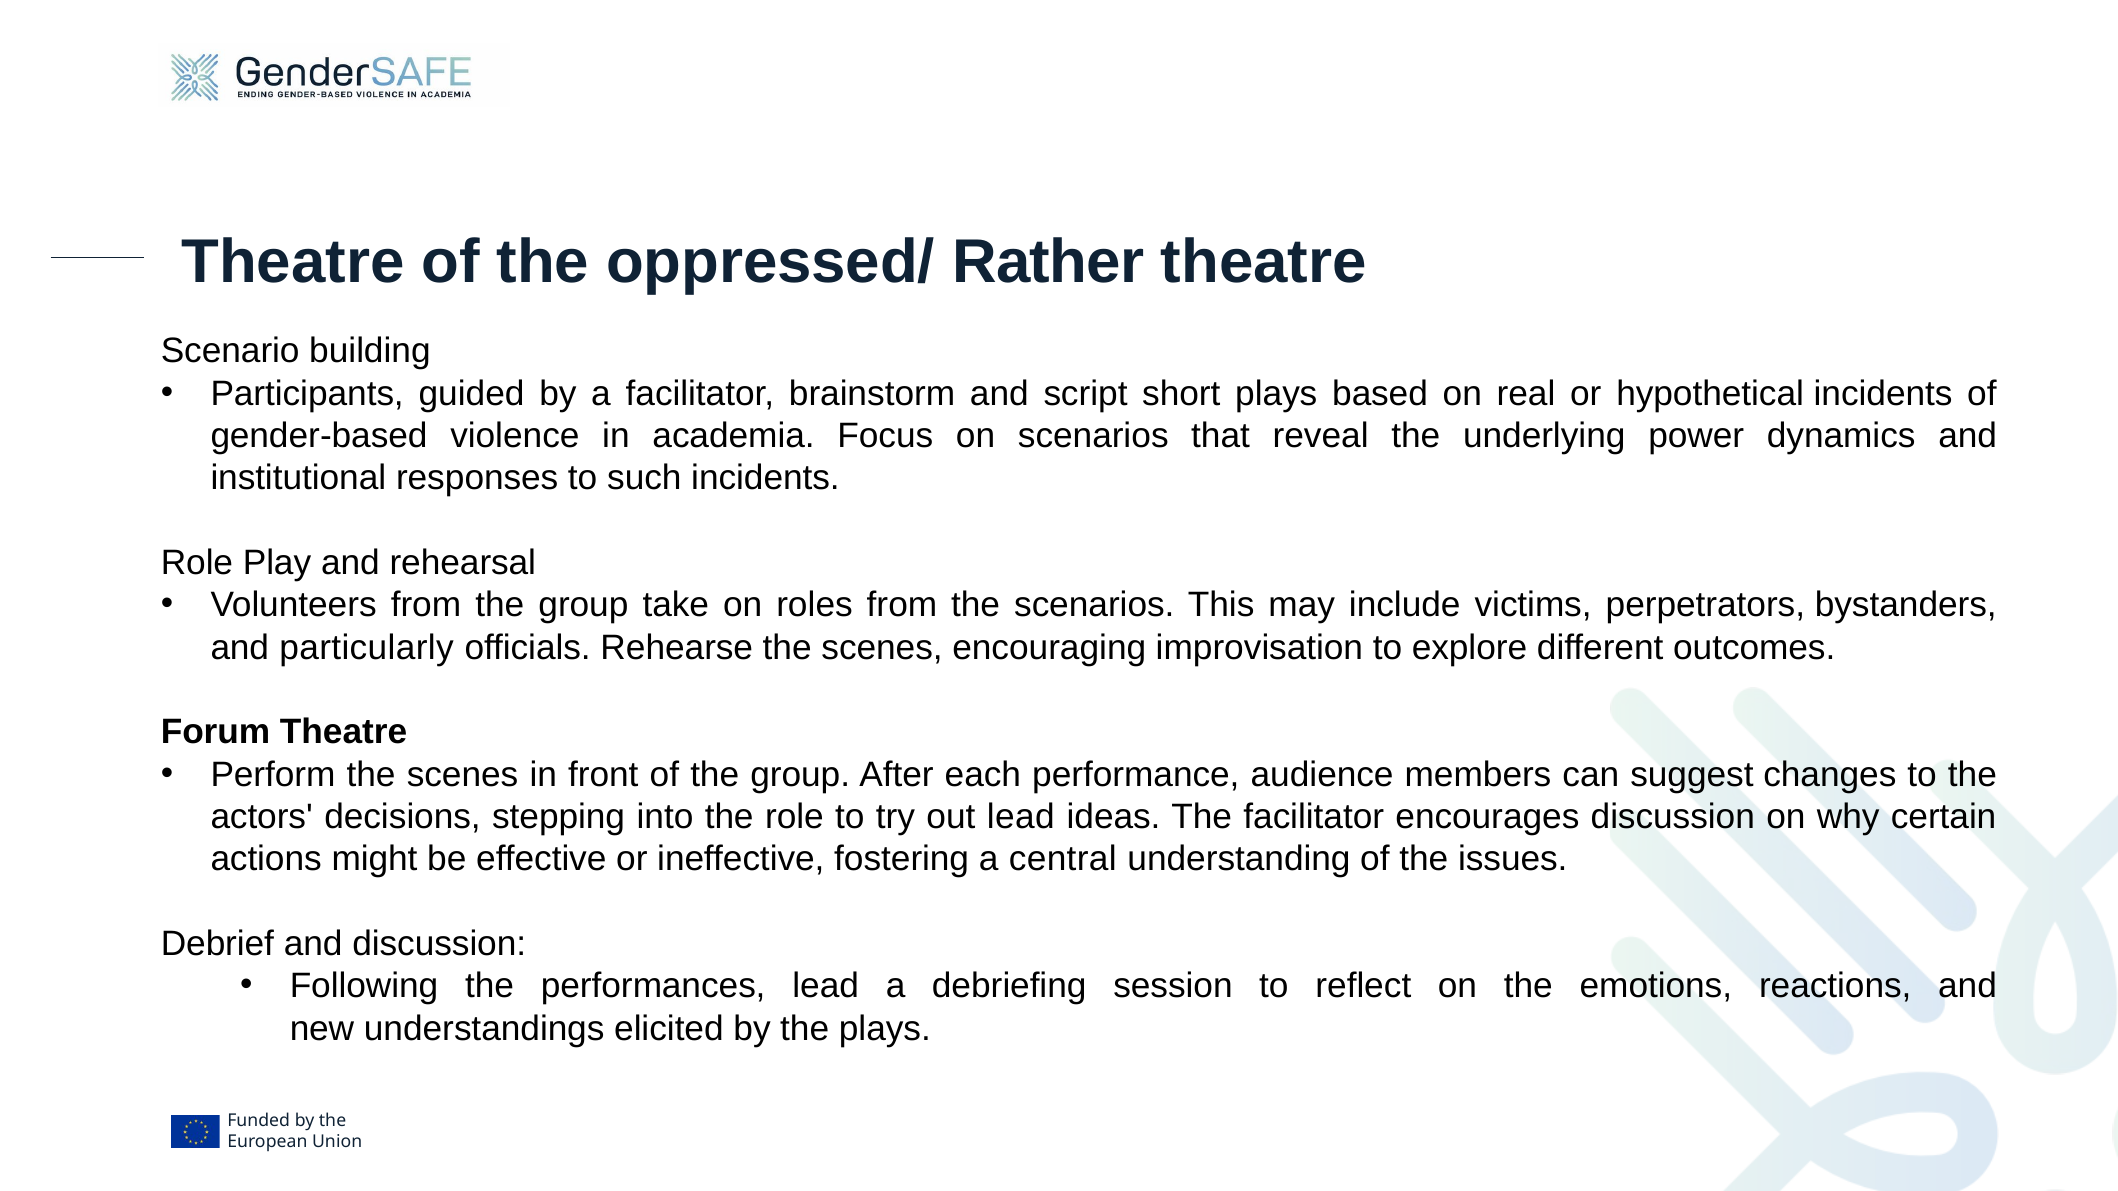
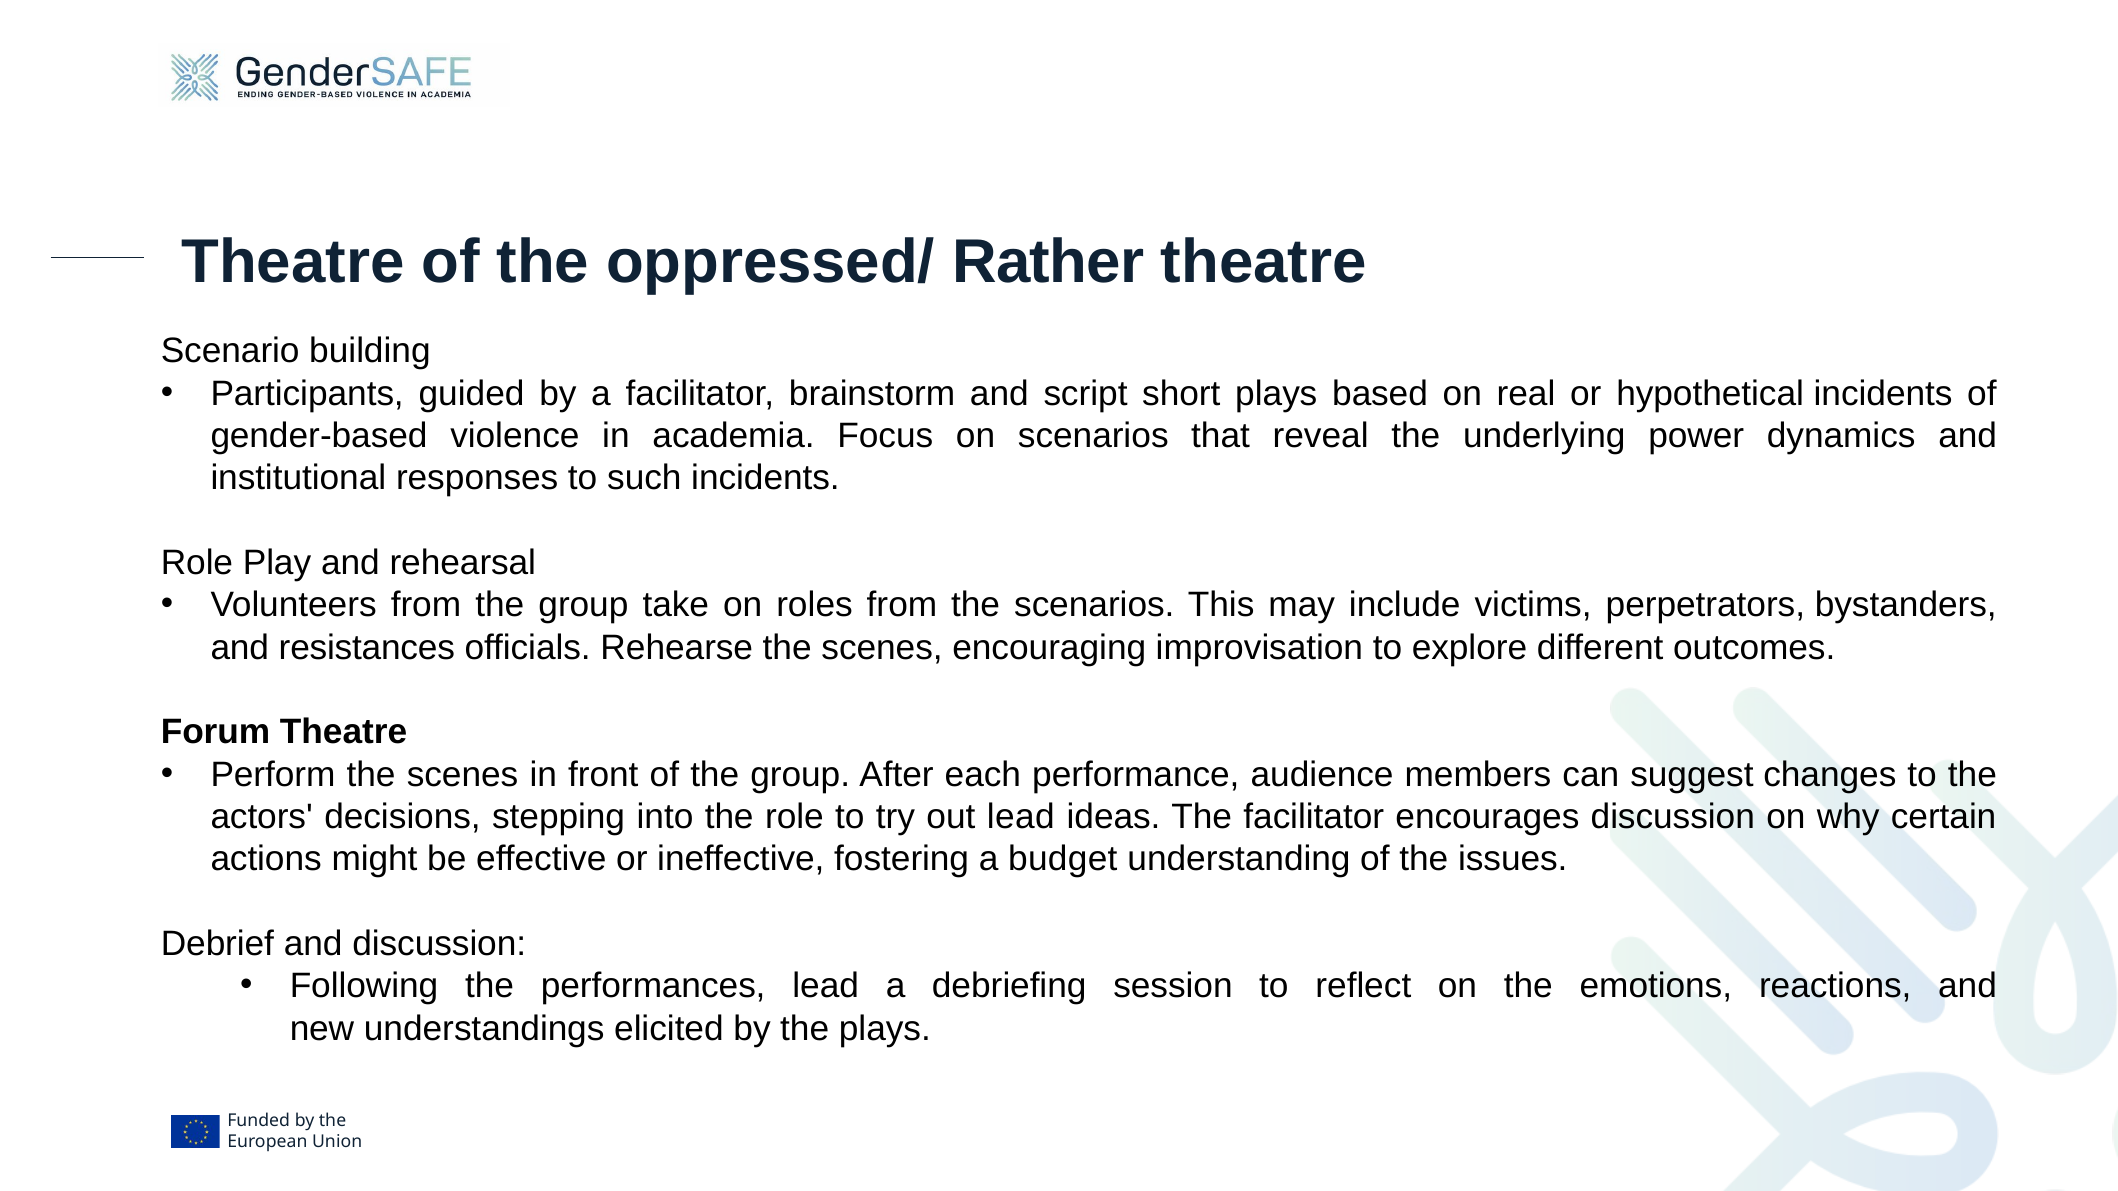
particularly: particularly -> resistances
central: central -> budget
